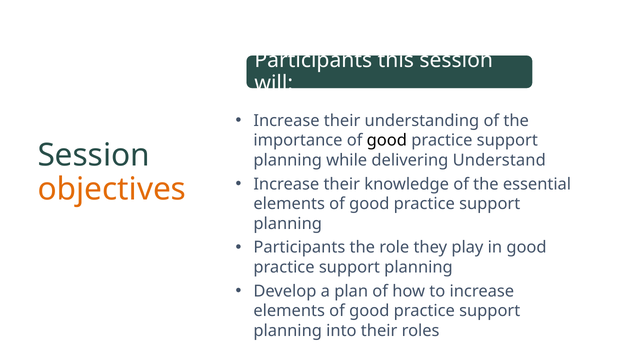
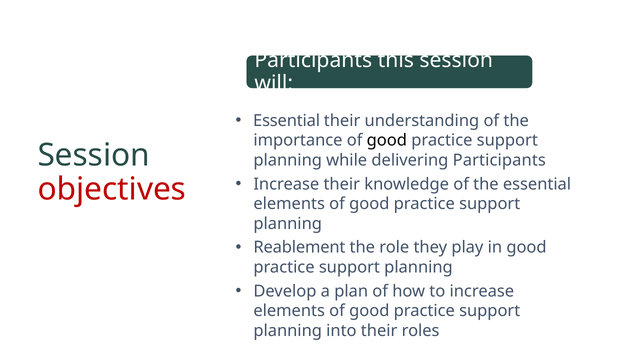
Increase at (287, 120): Increase -> Essential
delivering Understand: Understand -> Participants
objectives colour: orange -> red
Participants at (299, 247): Participants -> Reablement
